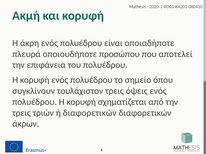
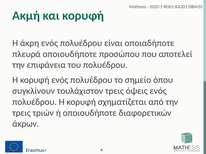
ή διαφορετικών: διαφορετικών -> οποιουδήποτε
